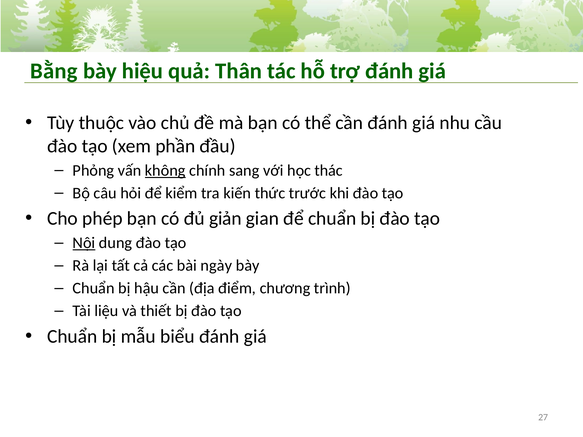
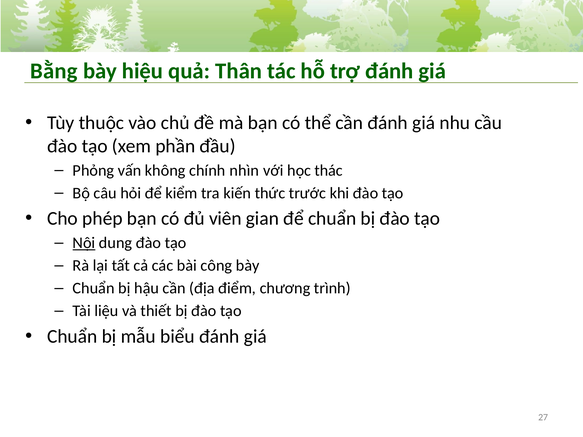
không underline: present -> none
sang: sang -> nhìn
giản: giản -> viên
ngày: ngày -> công
